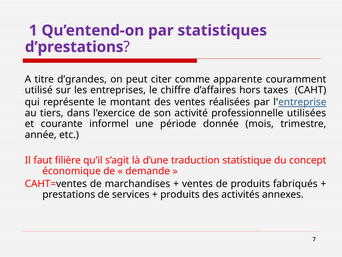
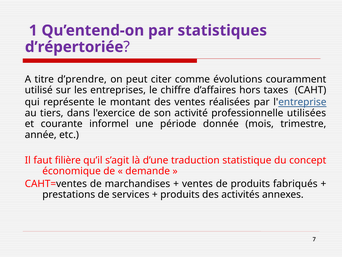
d’prestations: d’prestations -> d’répertoriée
d’grandes: d’grandes -> d’prendre
apparente: apparente -> évolutions
